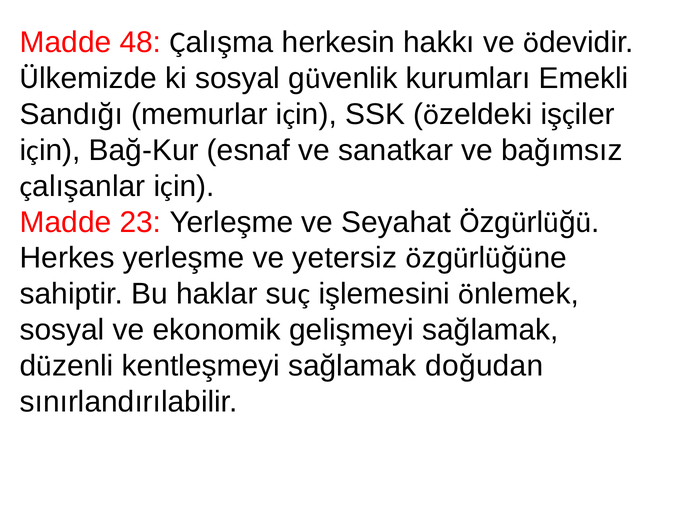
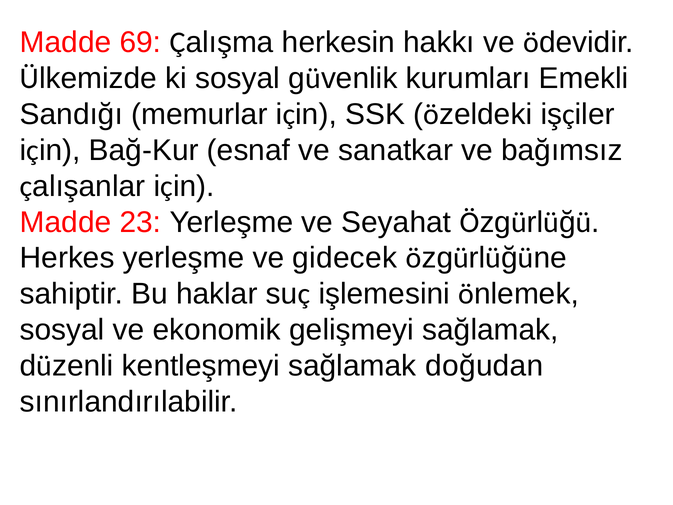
48: 48 -> 69
yetersiz: yetersiz -> gidecek
